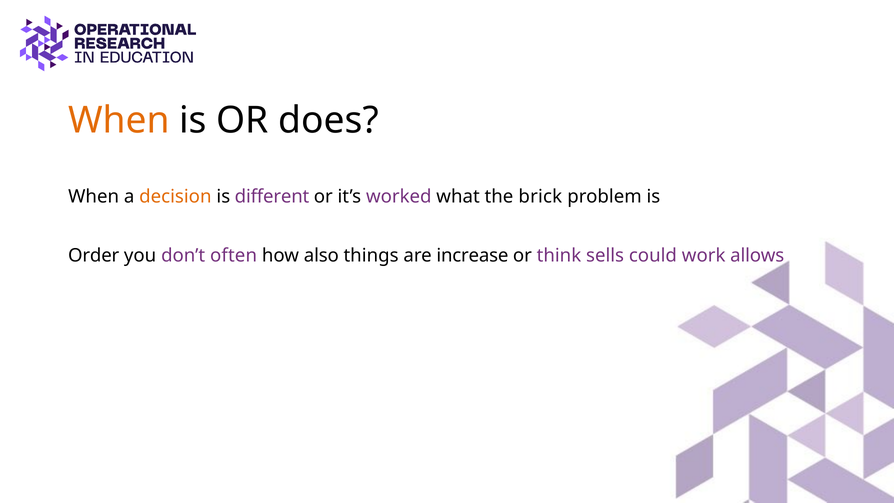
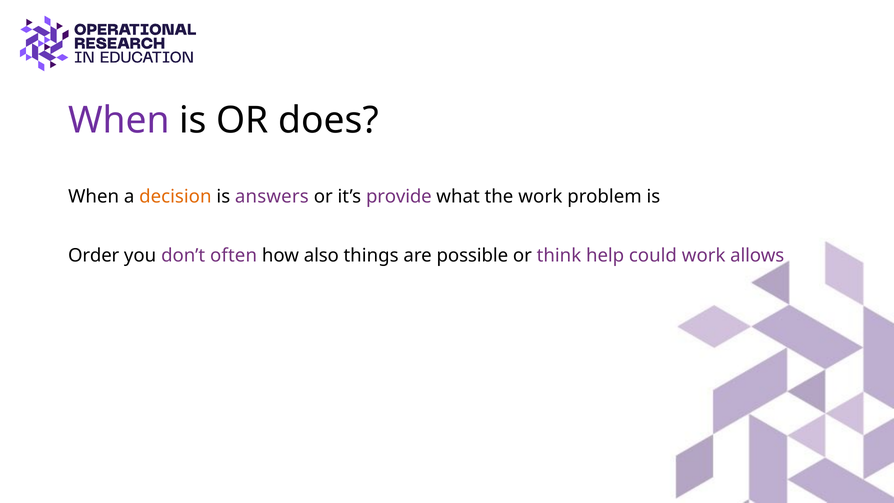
When at (119, 120) colour: orange -> purple
different: different -> answers
worked: worked -> provide
the brick: brick -> work
increase: increase -> possible
sells: sells -> help
